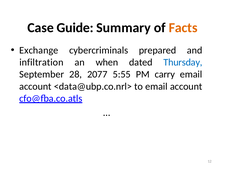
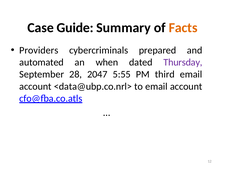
Exchange: Exchange -> Providers
infiltration: infiltration -> automated
Thursday colour: blue -> purple
2077: 2077 -> 2047
carry: carry -> third
